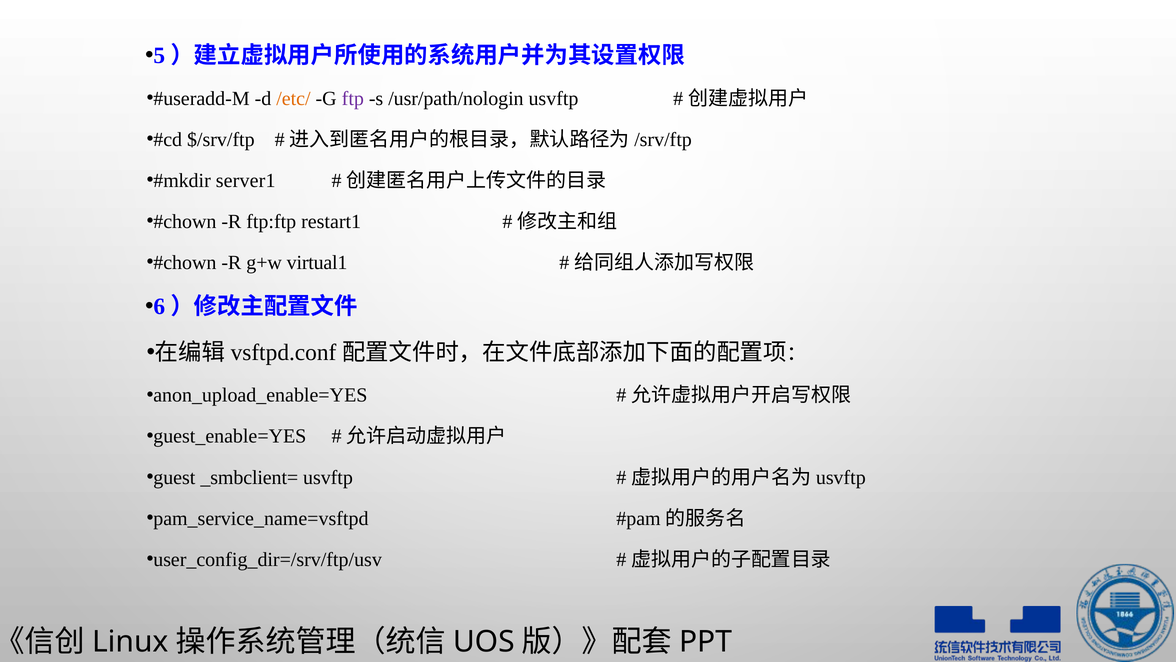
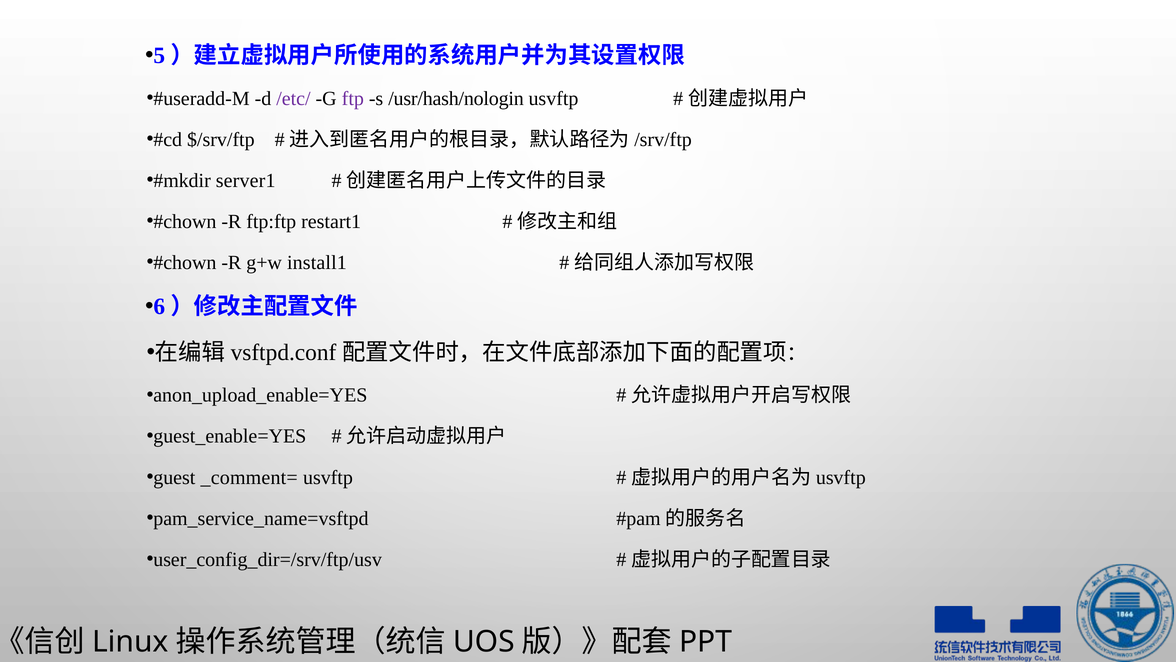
/etc/ colour: orange -> purple
/usr/path/nologin: /usr/path/nologin -> /usr/hash/nologin
virtual1: virtual1 -> install1
_smbclient=: _smbclient= -> _comment=
